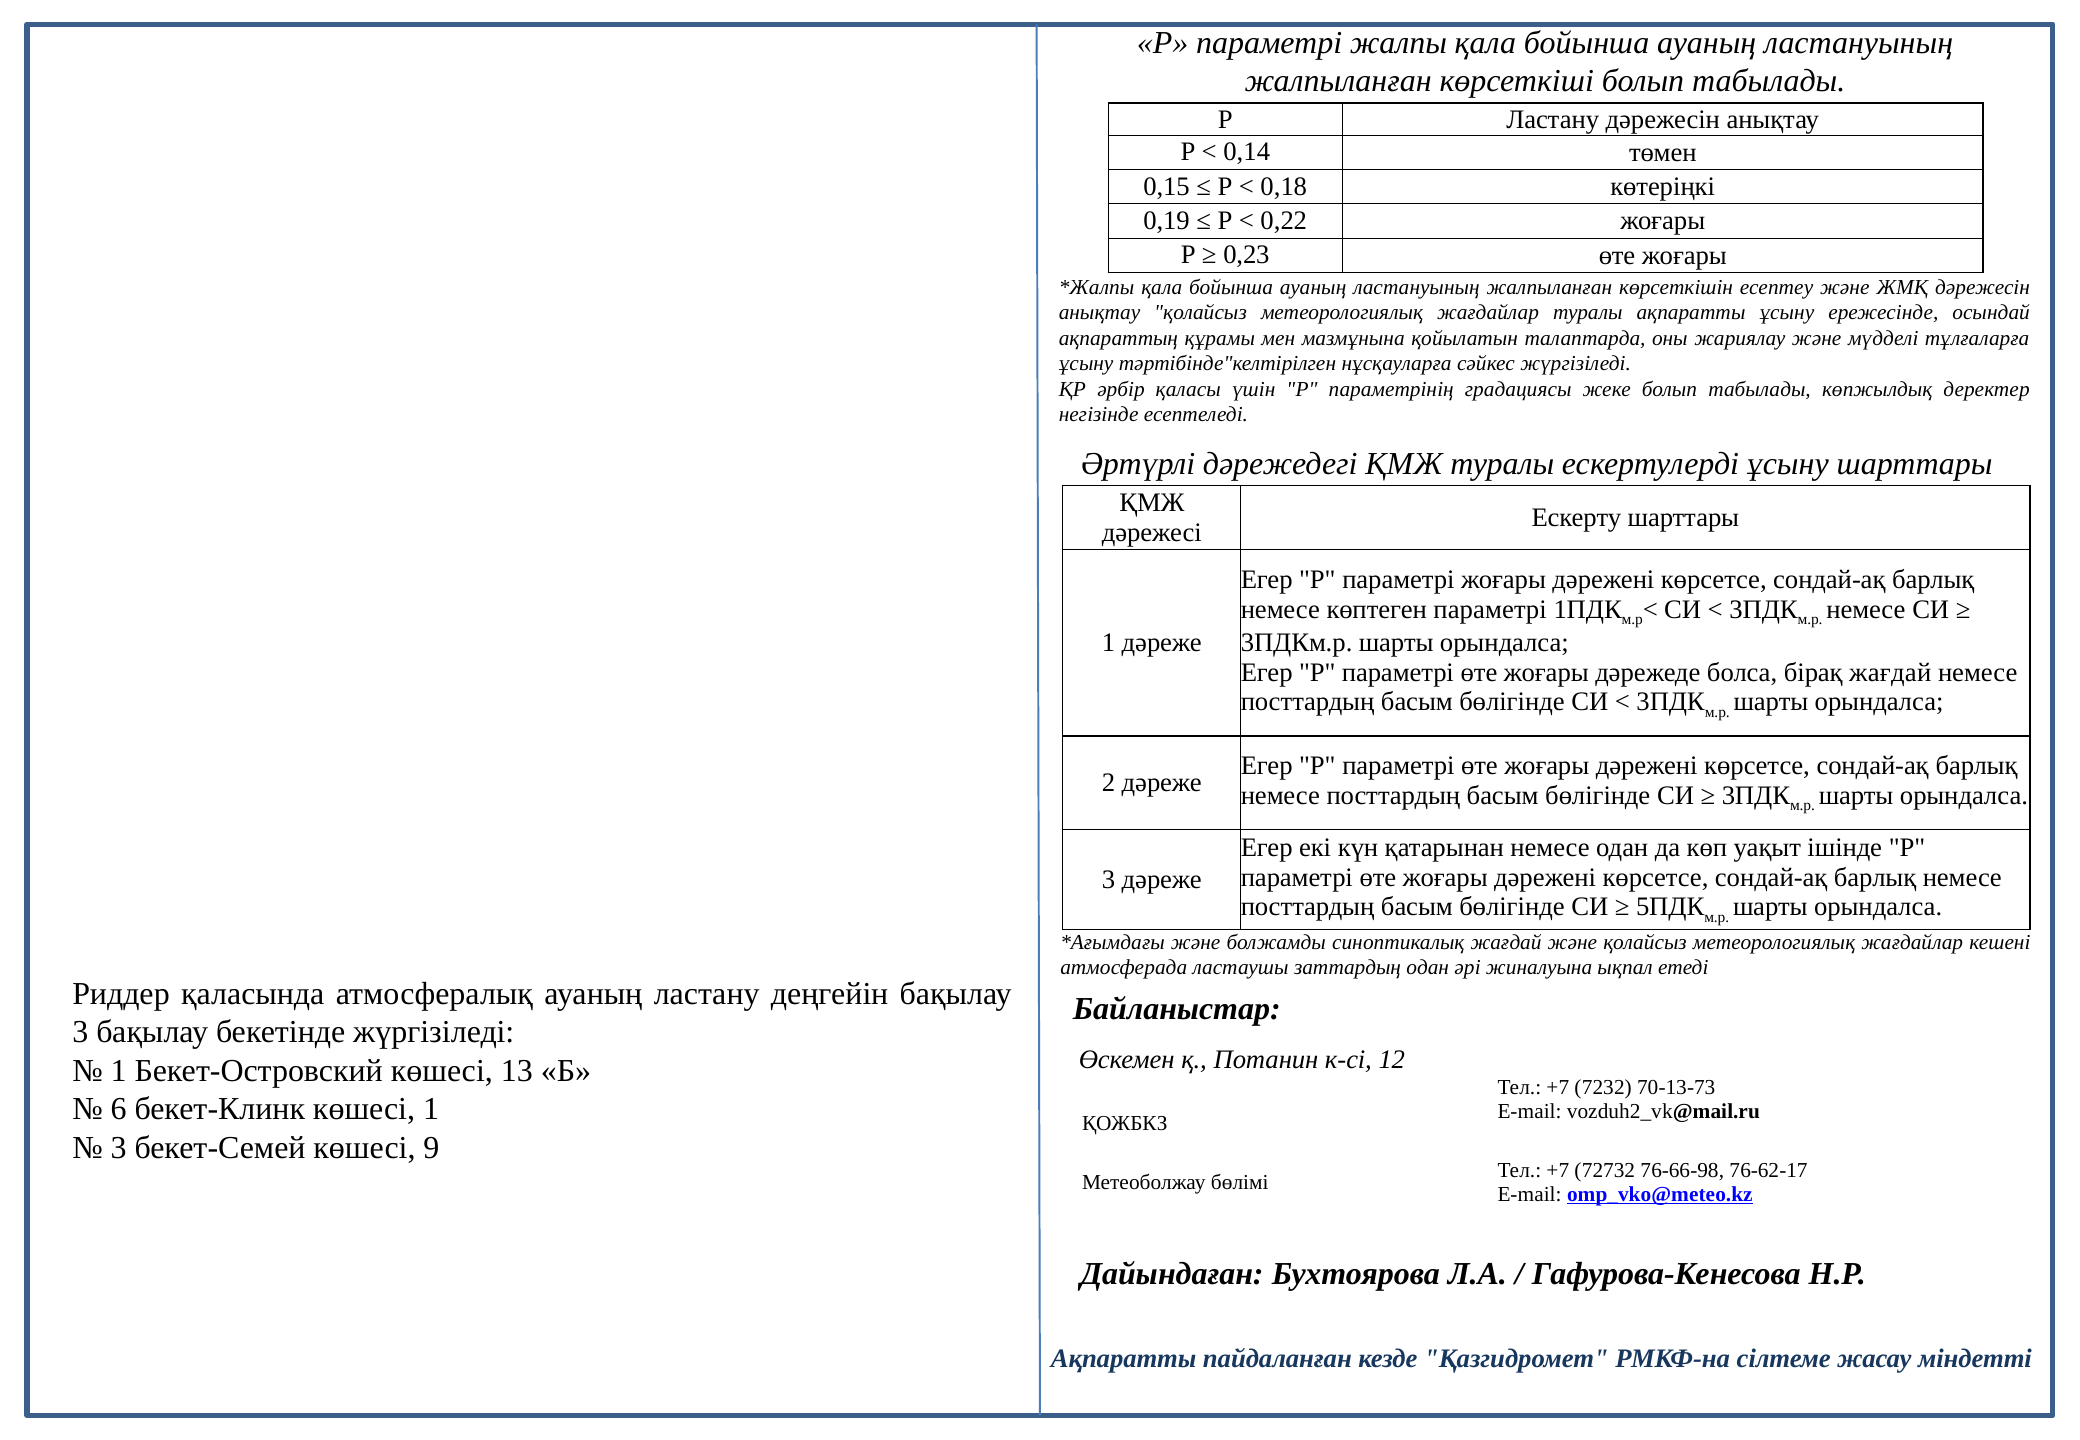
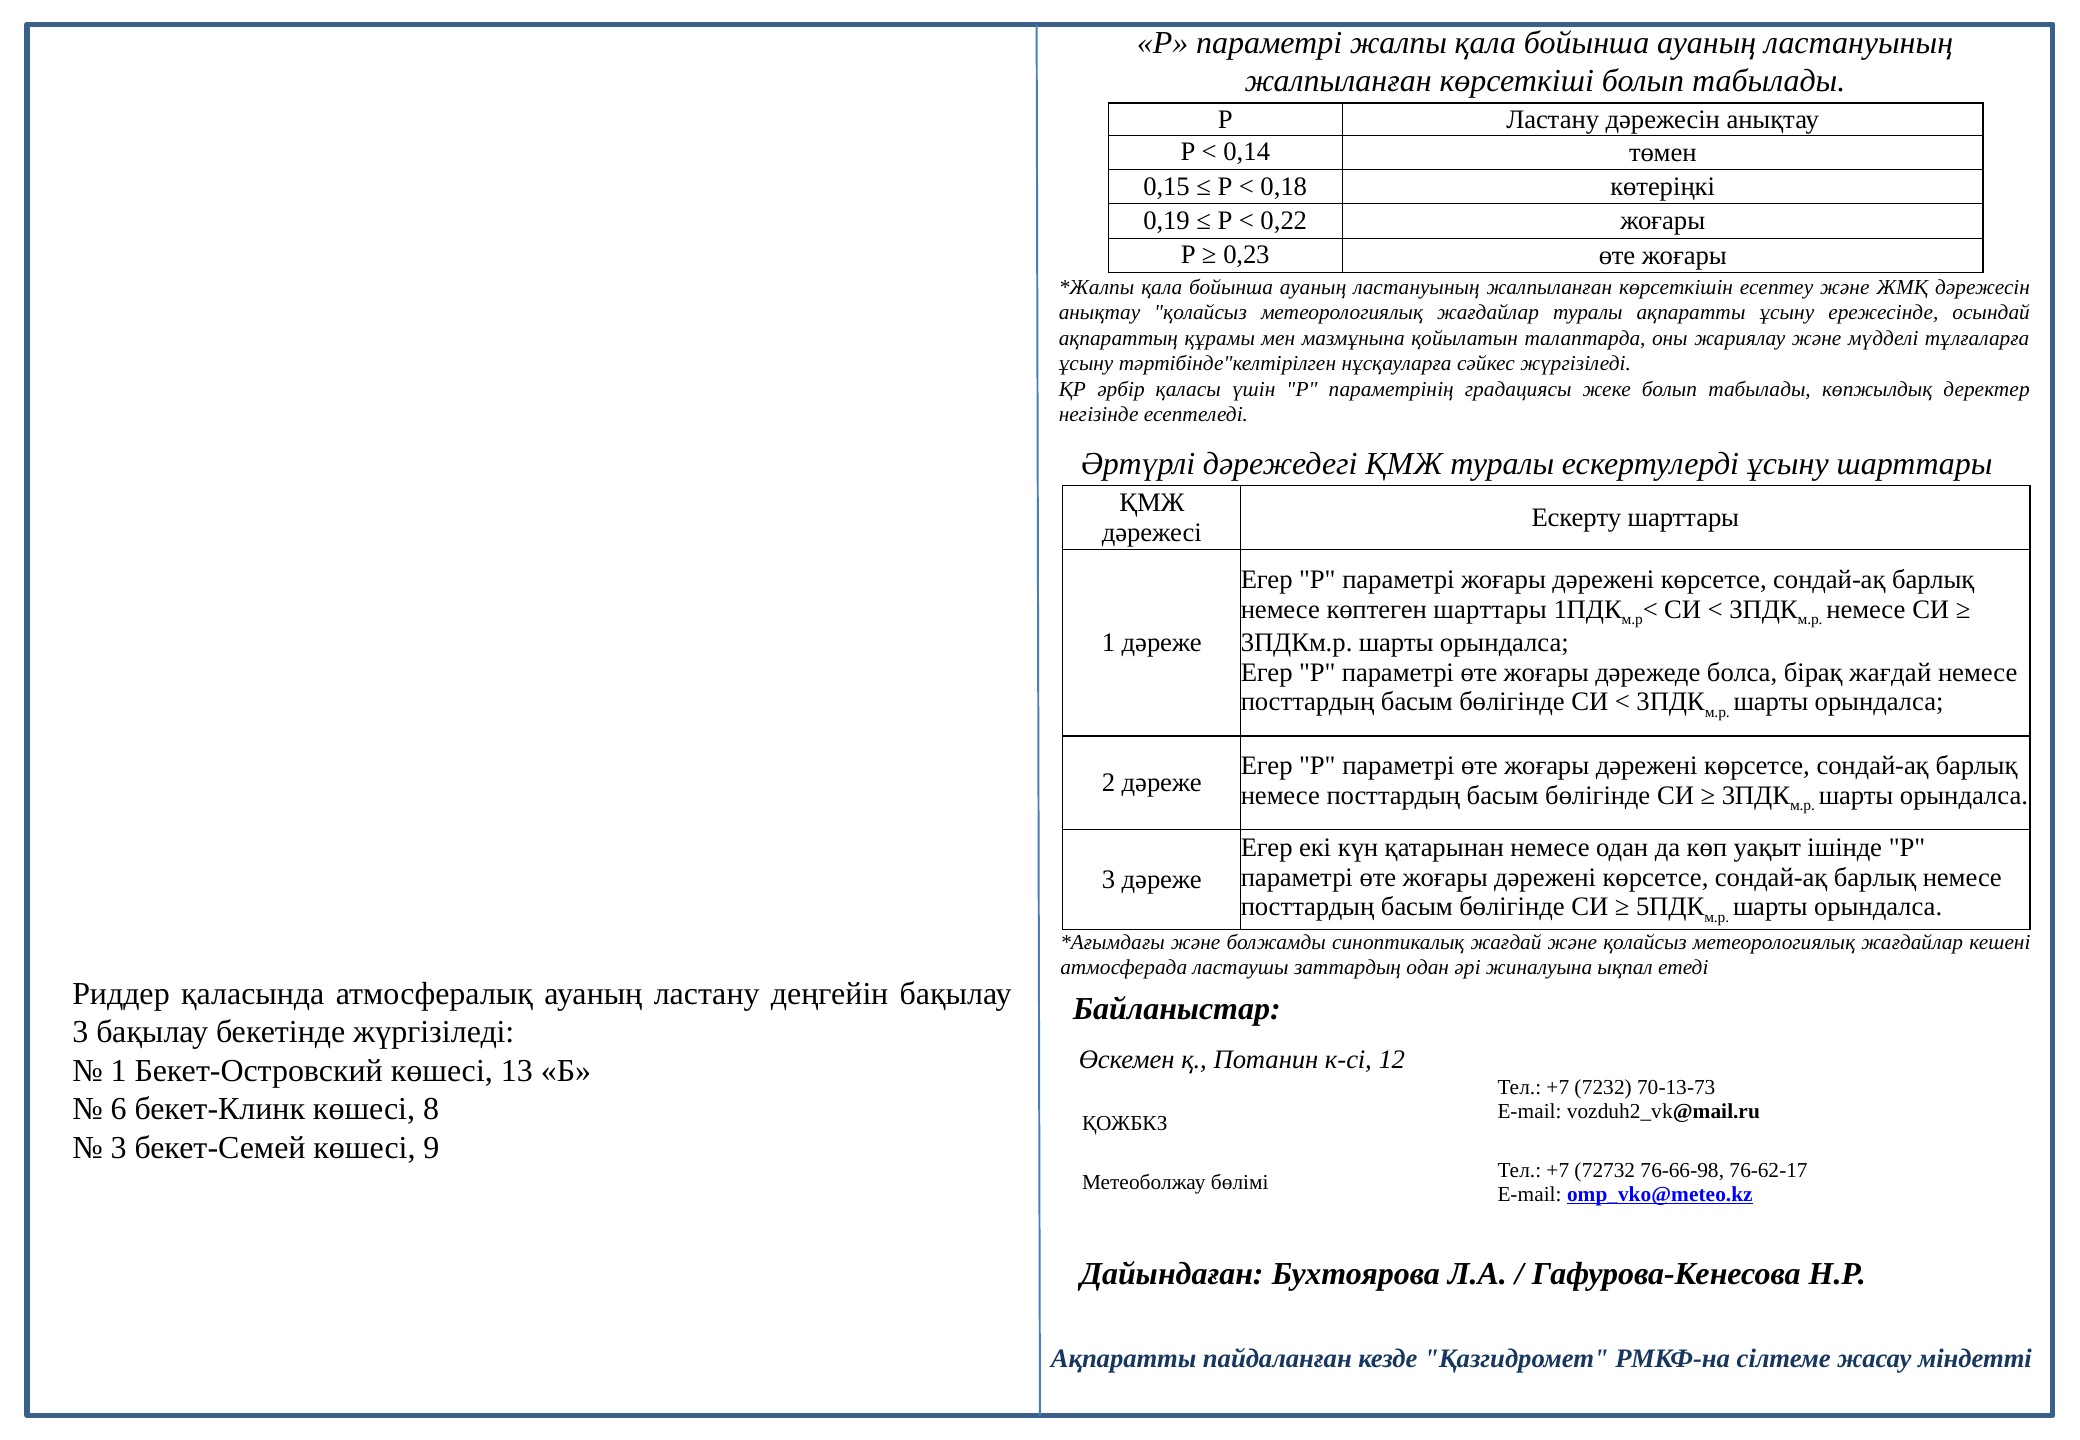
көптеген параметрі: параметрі -> шарттары
көшесі 1: 1 -> 8
